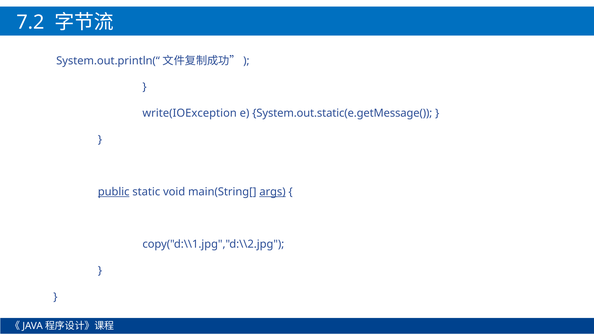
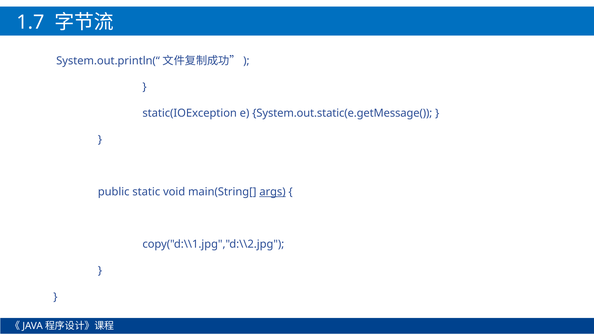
7.2: 7.2 -> 1.7
write(IOException: write(IOException -> static(IOException
public underline: present -> none
